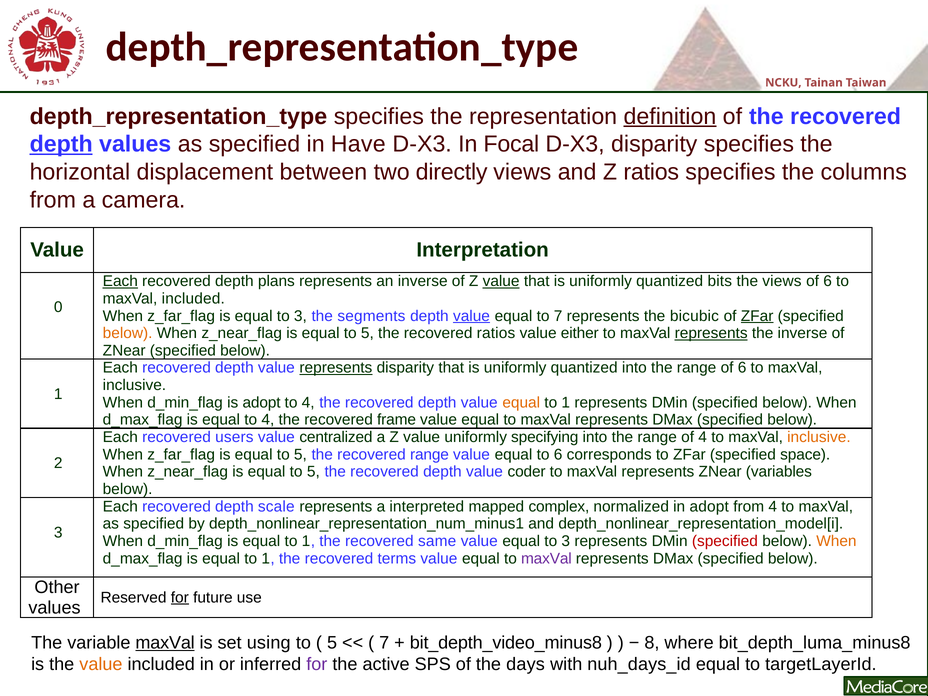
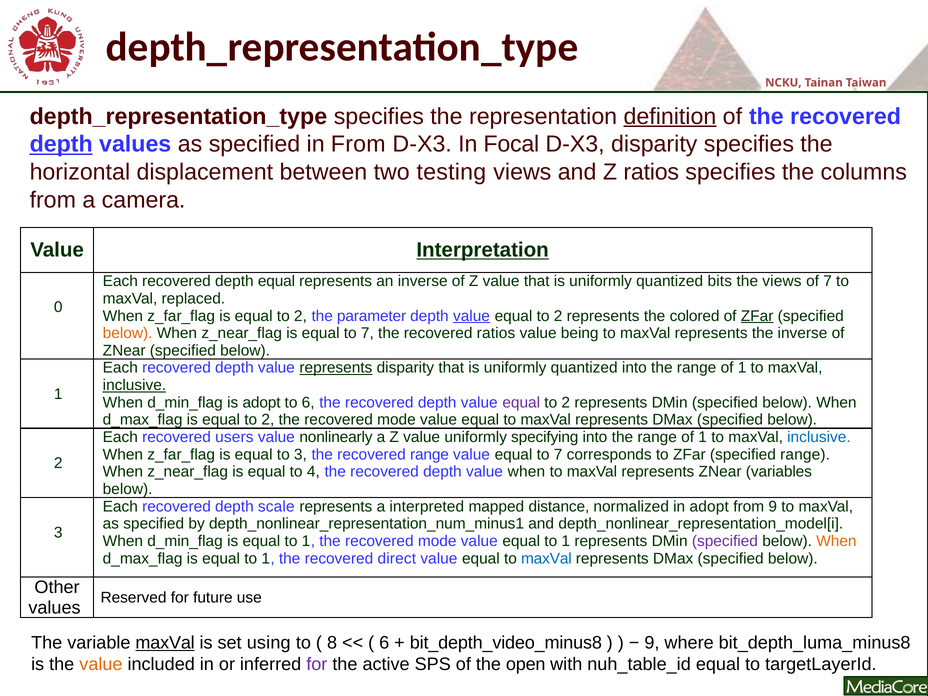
in Have: Have -> From
directly: directly -> testing
Interpretation underline: none -> present
Each at (120, 281) underline: present -> none
depth plans: plans -> equal
value at (501, 281) underline: present -> none
6 at (828, 281): 6 -> 7
maxVal included: included -> replaced
3 at (300, 316): 3 -> 2
segments: segments -> parameter
7 at (558, 316): 7 -> 2
bicubic: bicubic -> colored
5 at (367, 333): 5 -> 7
either: either -> being
represents at (711, 333) underline: present -> none
6 at (742, 368): 6 -> 1
inclusive at (134, 385) underline: none -> present
4 at (308, 403): 4 -> 6
equal at (521, 403) colour: orange -> purple
1 at (566, 403): 1 -> 2
4 at (268, 420): 4 -> 2
frame at (397, 420): frame -> mode
centralized: centralized -> nonlinearly
4 at (703, 437): 4 -> 1
inclusive at (819, 437) colour: orange -> blue
5 at (300, 455): 5 -> 3
value equal to 6: 6 -> 7
specified space: space -> range
5 at (313, 472): 5 -> 4
value coder: coder -> when
complex: complex -> distance
from 4: 4 -> 9
1 the recovered same: same -> mode
value equal to 3: 3 -> 1
specified at (725, 541) colour: red -> purple
terms: terms -> direct
maxVal at (546, 558) colour: purple -> blue
for at (180, 597) underline: present -> none
5 at (332, 643): 5 -> 8
7 at (384, 643): 7 -> 6
8 at (652, 643): 8 -> 9
days: days -> open
nuh_days_id: nuh_days_id -> nuh_table_id
